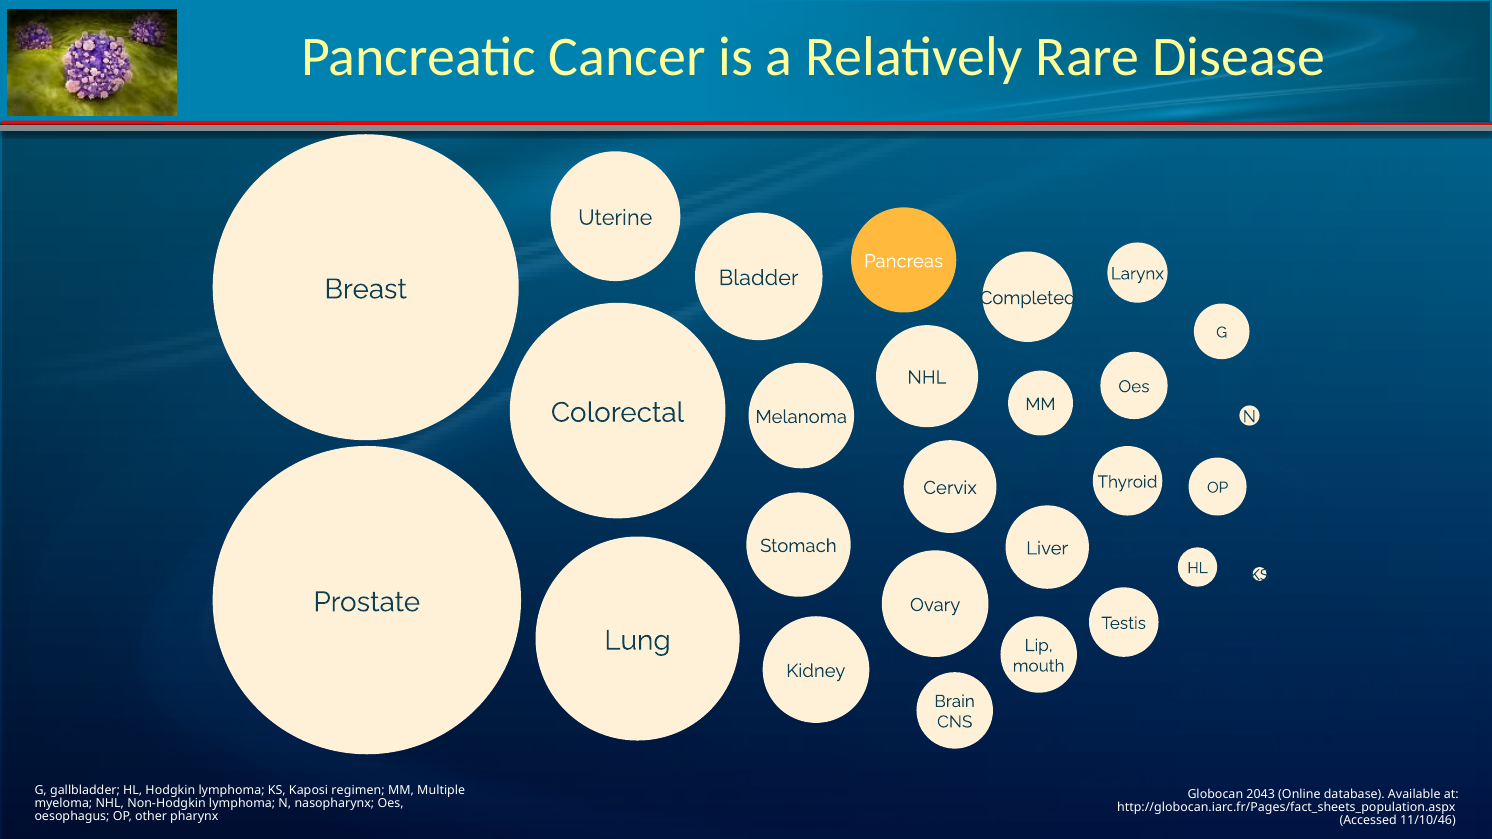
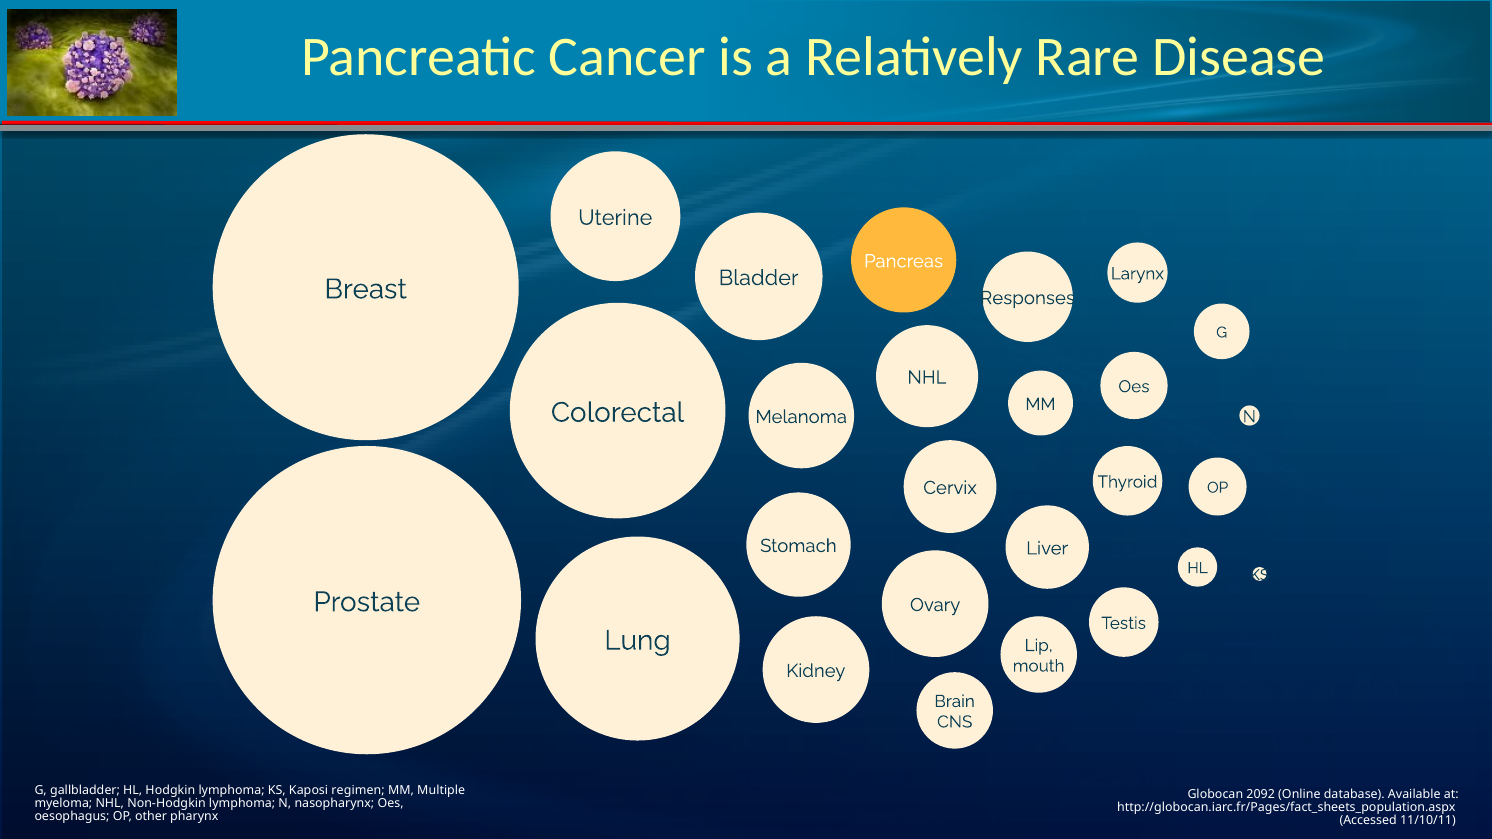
Completed: Completed -> Responses
2043: 2043 -> 2092
11/10/46: 11/10/46 -> 11/10/11
